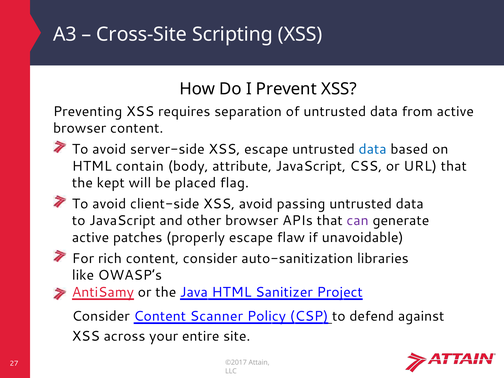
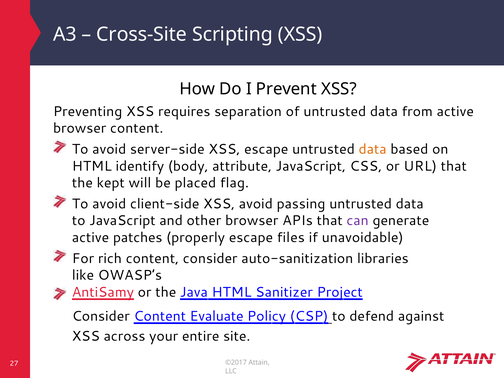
data at (373, 149) colour: blue -> orange
contain: contain -> identify
flaw: flaw -> files
Scanner: Scanner -> Evaluate
